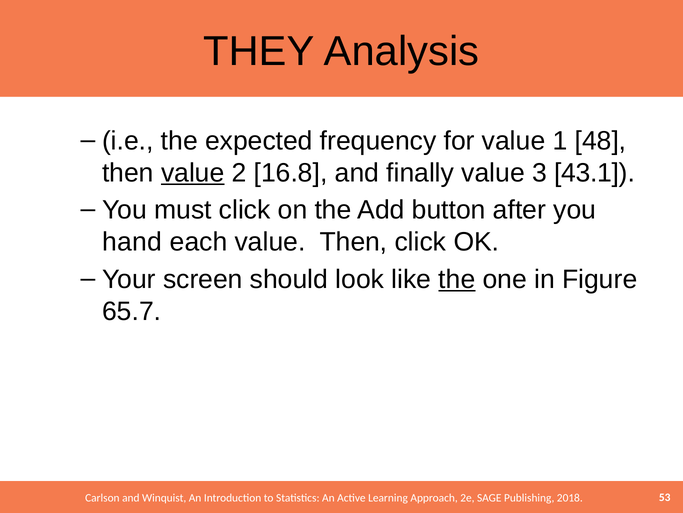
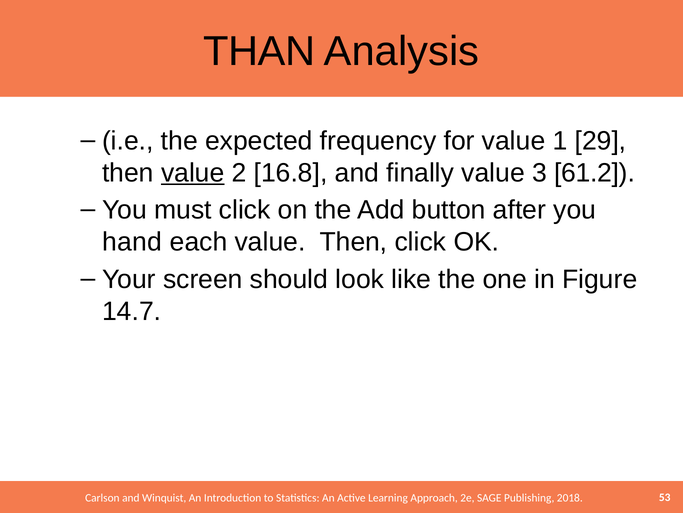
THEY: THEY -> THAN
48: 48 -> 29
43.1: 43.1 -> 61.2
the at (457, 279) underline: present -> none
65.7: 65.7 -> 14.7
